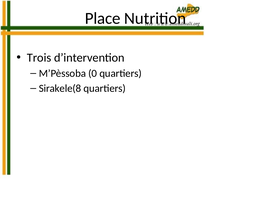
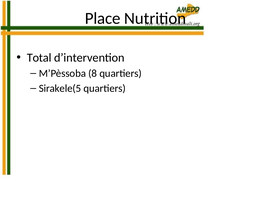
Trois: Trois -> Total
0: 0 -> 8
Sirakele(8: Sirakele(8 -> Sirakele(5
